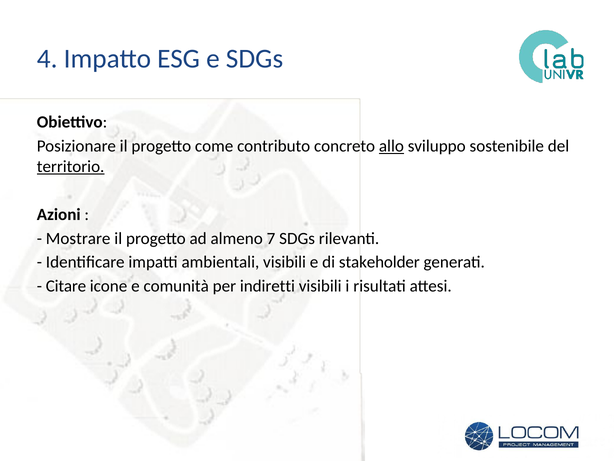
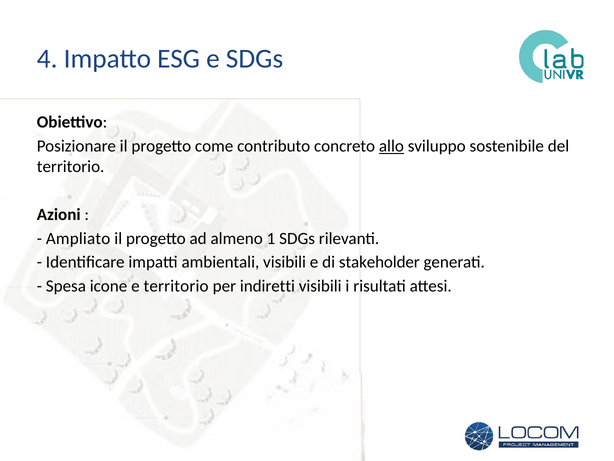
territorio at (71, 166) underline: present -> none
Mostrare: Mostrare -> Ampliato
7: 7 -> 1
Citare: Citare -> Spesa
e comunità: comunità -> territorio
